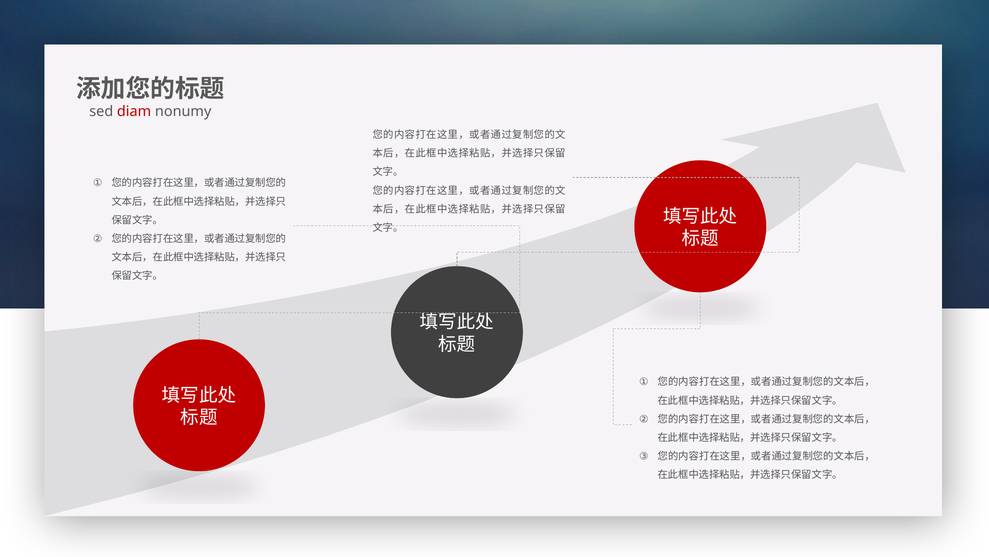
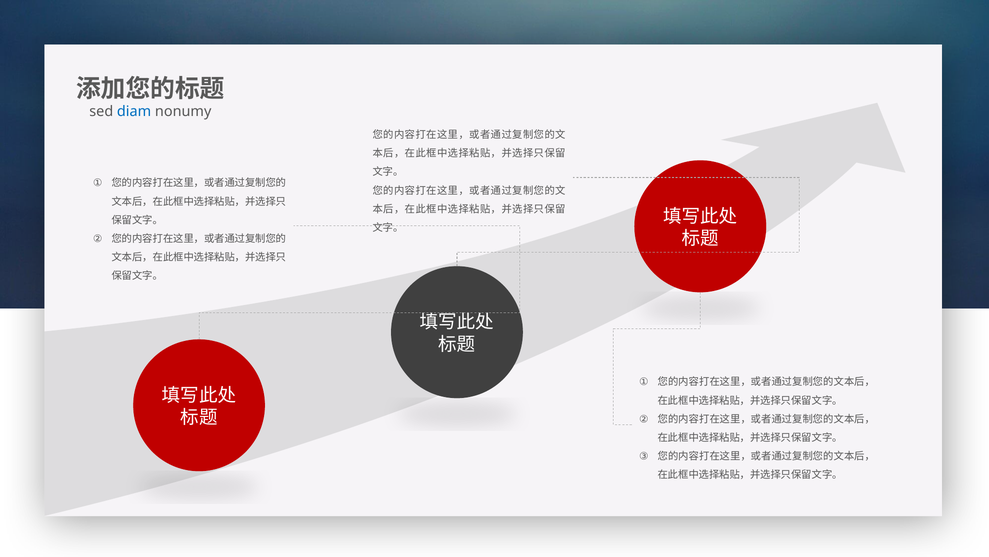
diam colour: red -> blue
